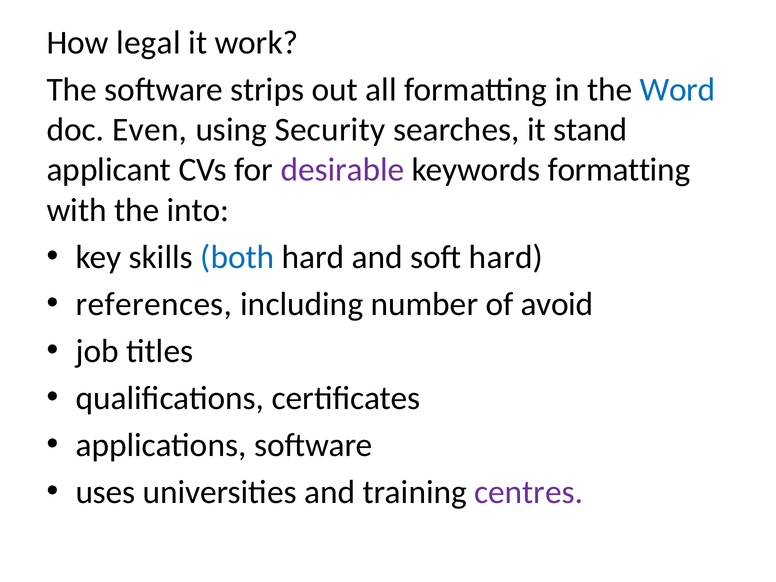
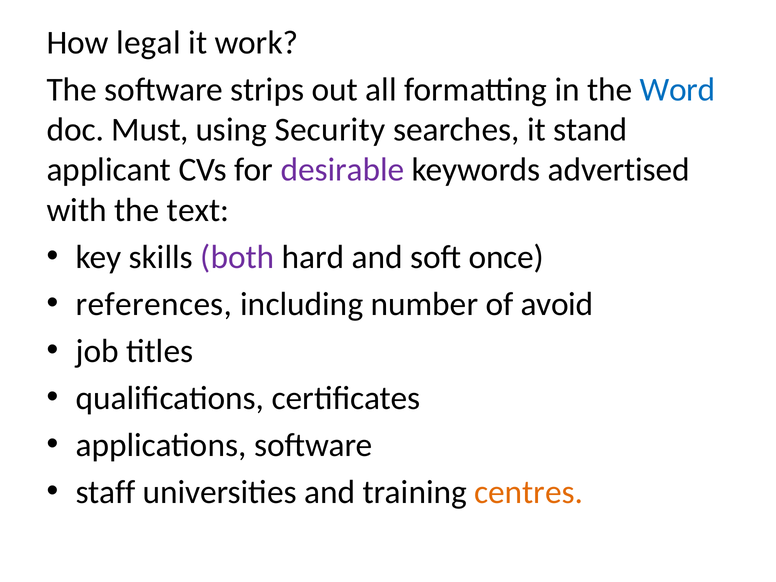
Even: Even -> Must
keywords formatting: formatting -> advertised
into: into -> text
both colour: blue -> purple
soft hard: hard -> once
uses: uses -> staff
centres colour: purple -> orange
